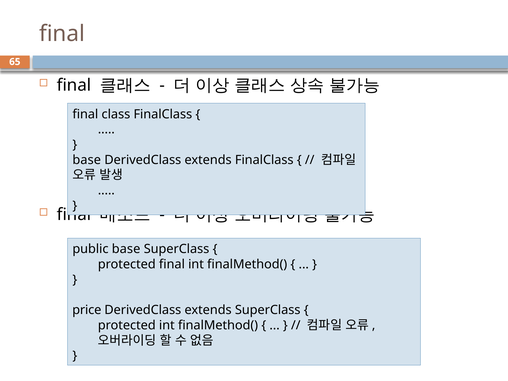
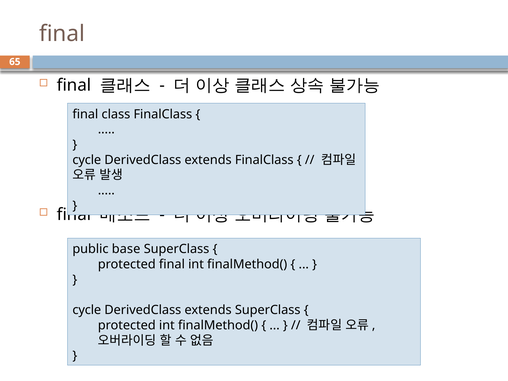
base at (87, 160): base -> cycle
price at (87, 310): price -> cycle
